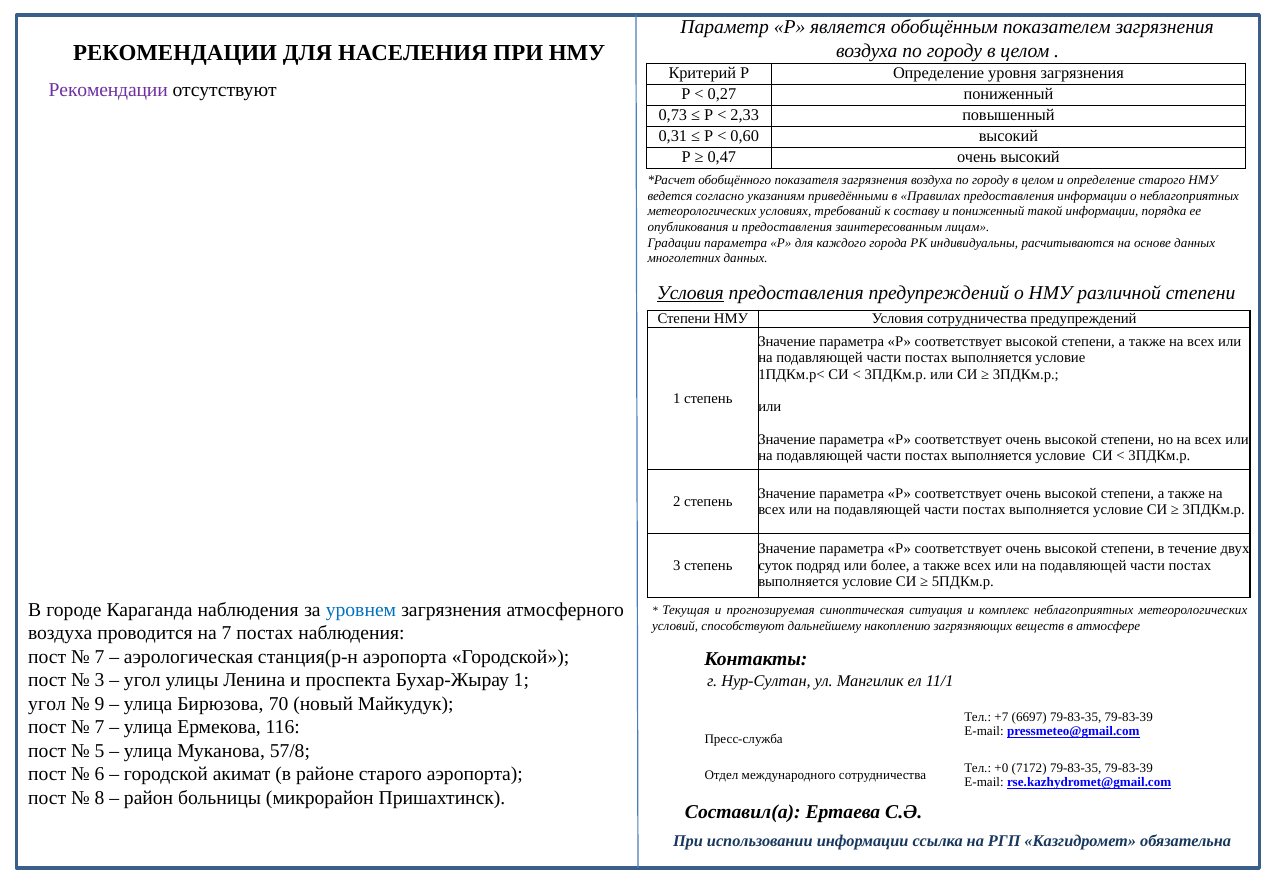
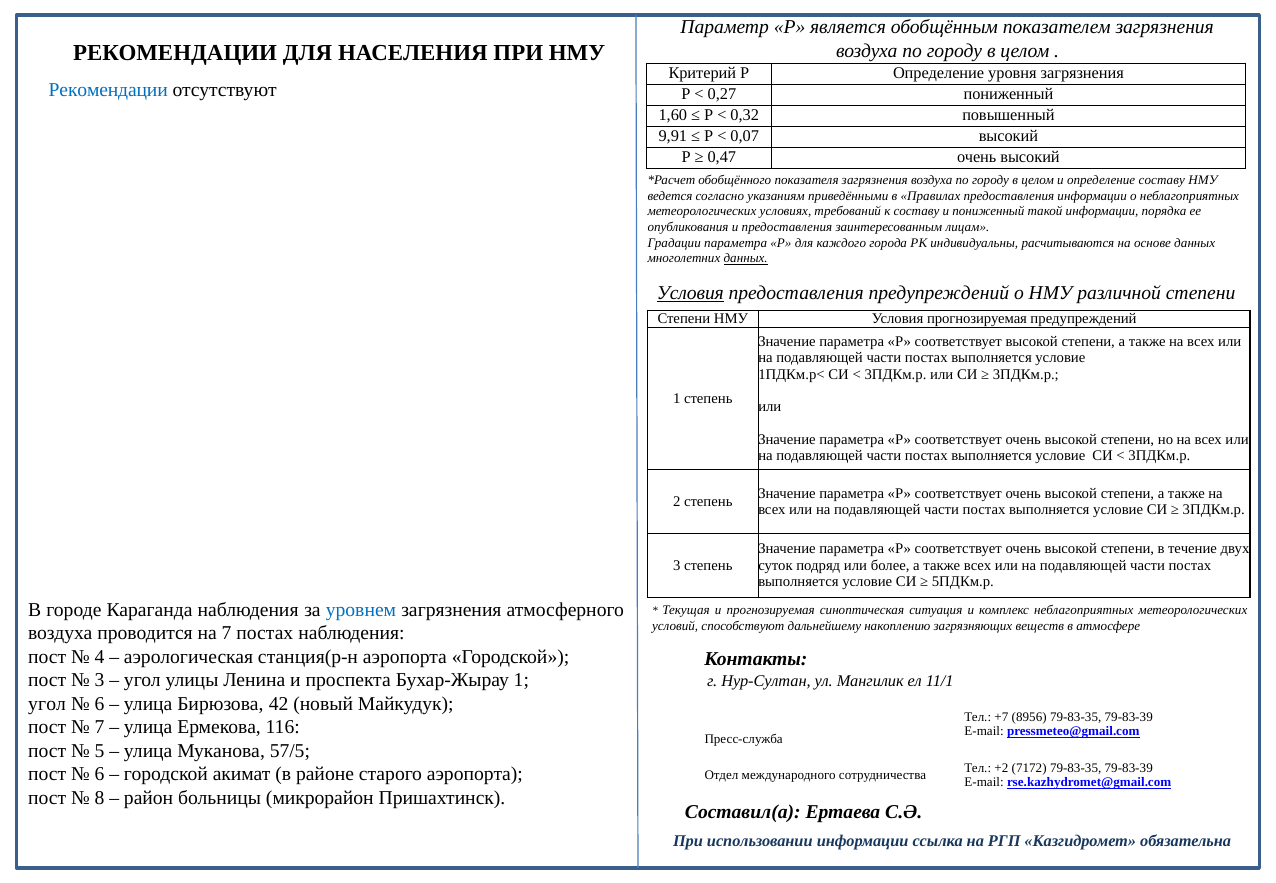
Рекомендации at (108, 90) colour: purple -> blue
0,73: 0,73 -> 1,60
2,33: 2,33 -> 0,32
0,31: 0,31 -> 9,91
0,60: 0,60 -> 0,07
определение старого: старого -> составу
данных at (746, 259) underline: none -> present
Условия сотрудничества: сотрудничества -> прогнозируемая
7 at (99, 657): 7 -> 4
9 at (99, 704): 9 -> 6
70: 70 -> 42
6697: 6697 -> 8956
57/8: 57/8 -> 57/5
+0: +0 -> +2
